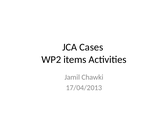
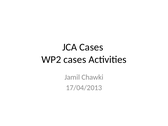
WP2 items: items -> cases
